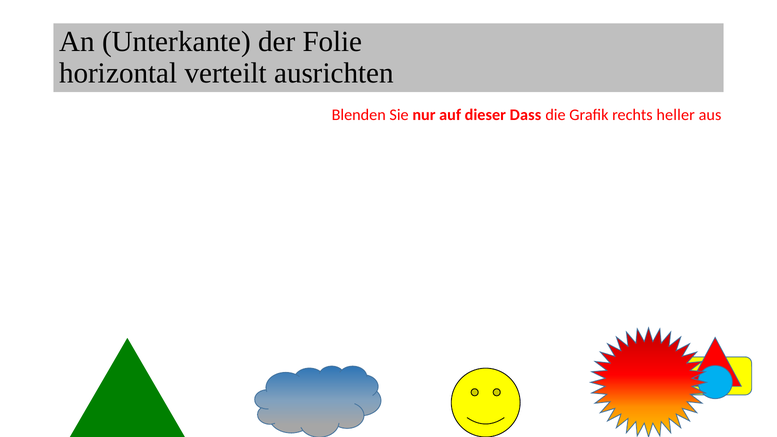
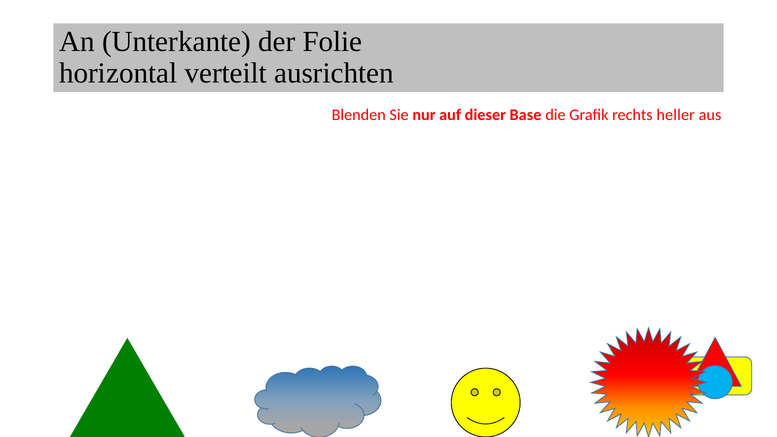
Dass: Dass -> Base
